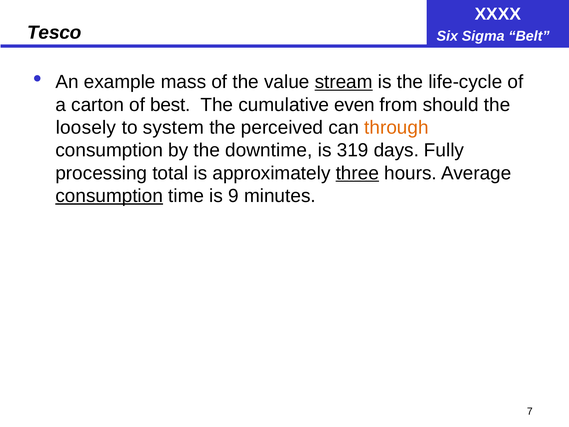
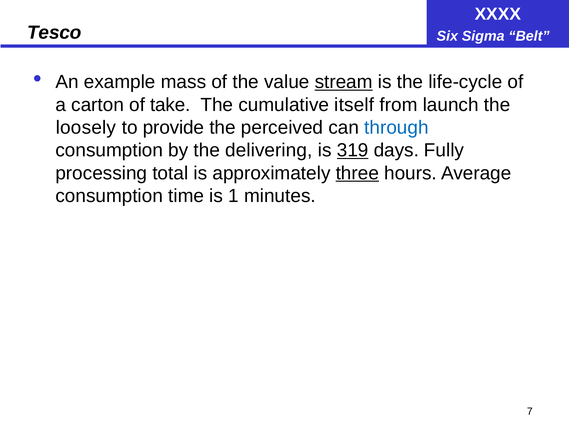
best: best -> take
even: even -> itself
should: should -> launch
system: system -> provide
through colour: orange -> blue
downtime: downtime -> delivering
319 underline: none -> present
consumption at (109, 196) underline: present -> none
9: 9 -> 1
